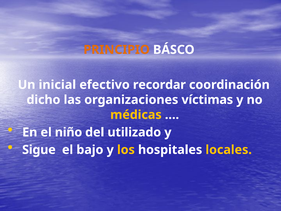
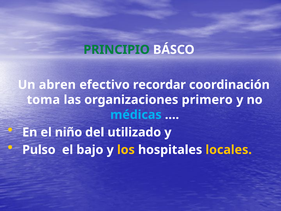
PRINCIPIO colour: orange -> green
inicial: inicial -> abren
dicho: dicho -> toma
víctimas: víctimas -> primero
médicas colour: yellow -> light blue
Sigue: Sigue -> Pulso
